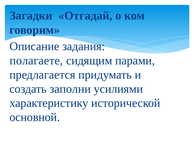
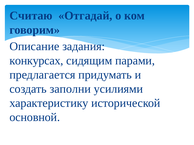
Загадки: Загадки -> Считаю
полагаете: полагаете -> конкурсах
